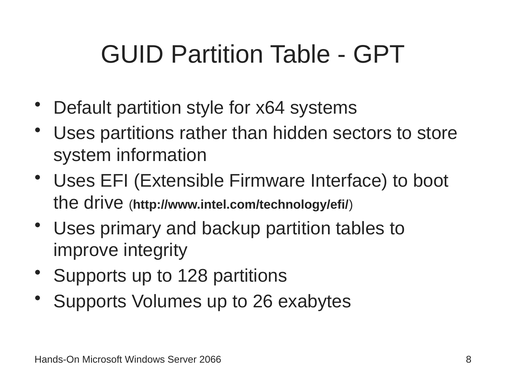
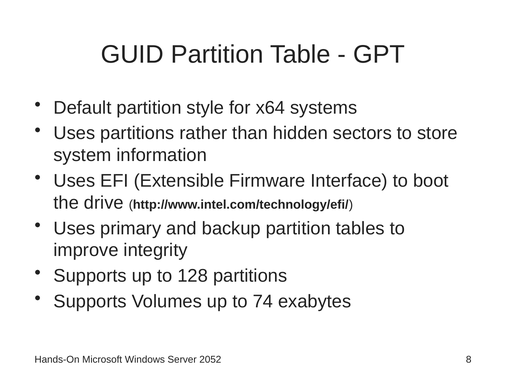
26: 26 -> 74
2066: 2066 -> 2052
